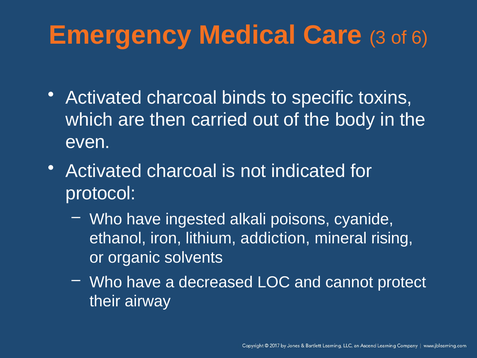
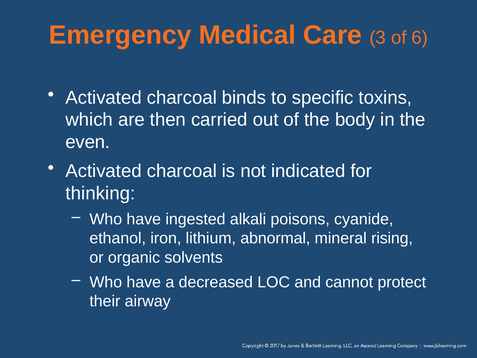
protocol: protocol -> thinking
addiction: addiction -> abnormal
